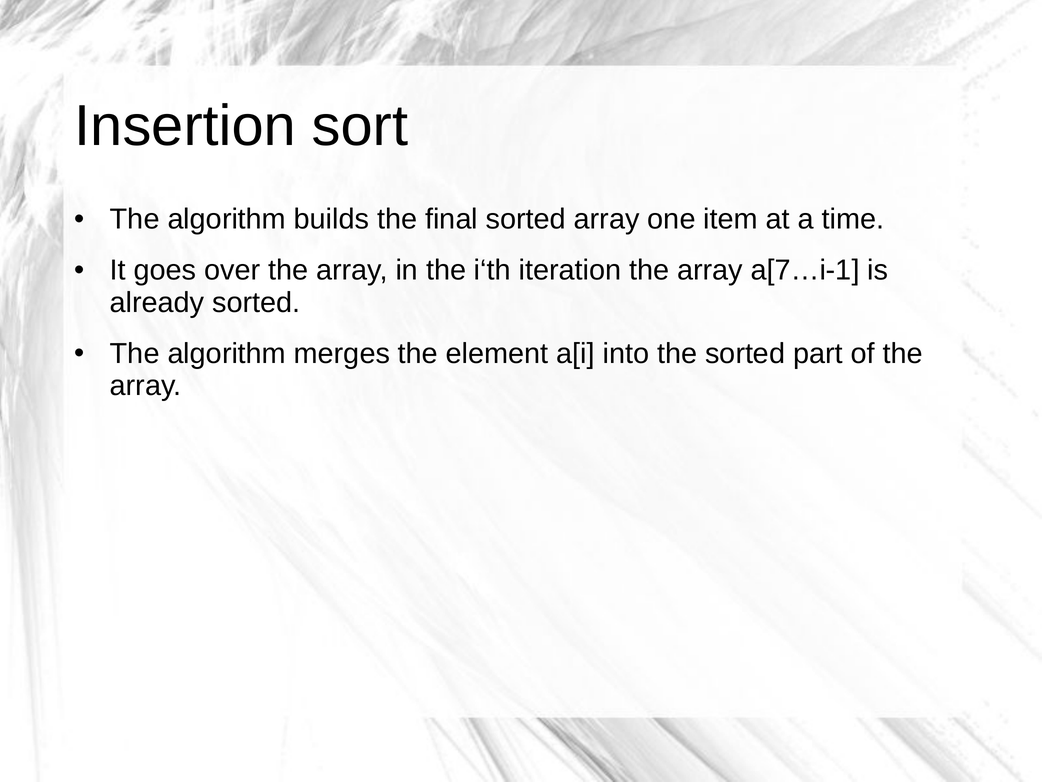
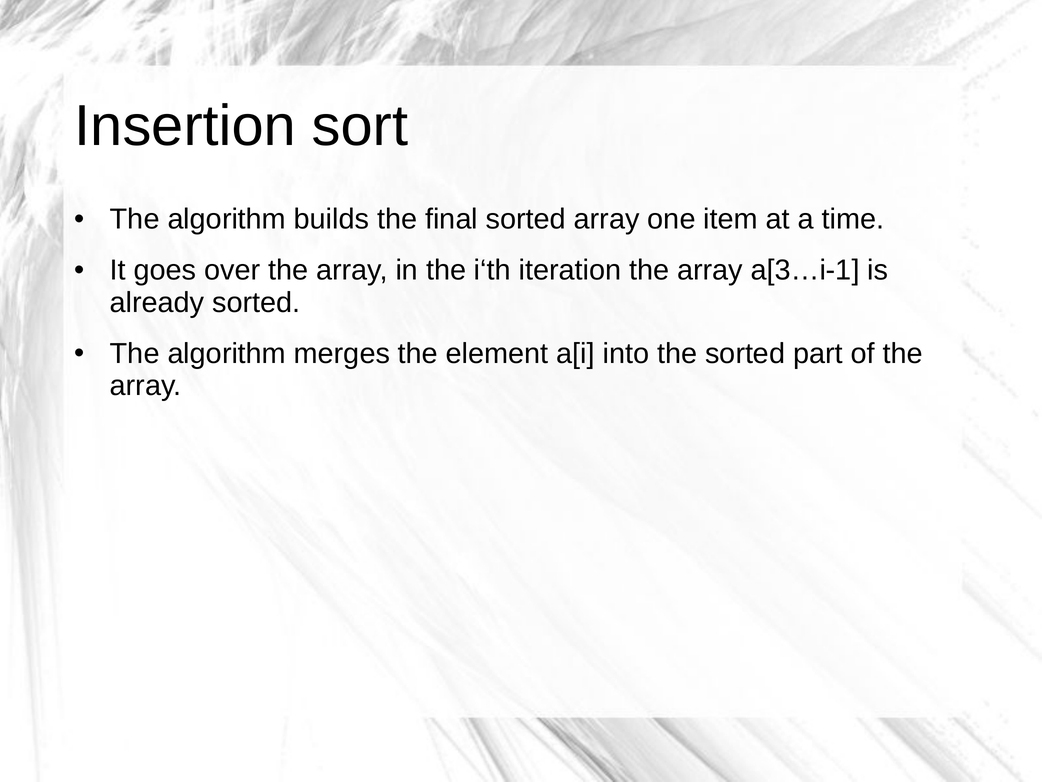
a[7…i-1: a[7…i-1 -> a[3…i-1
